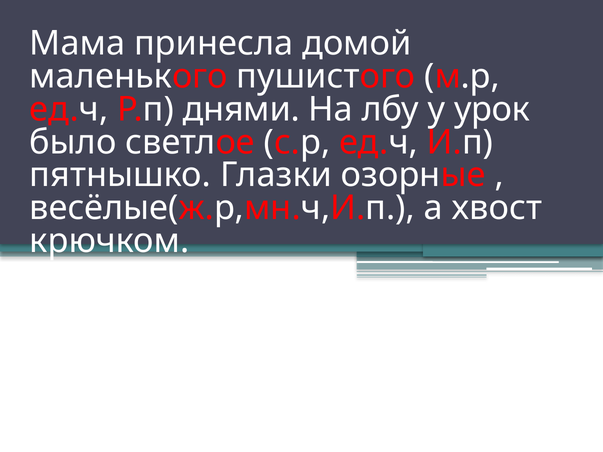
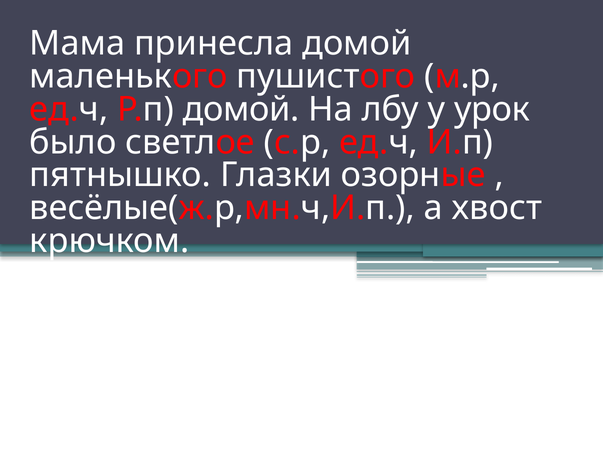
Р.п днями: днями -> домой
